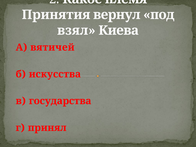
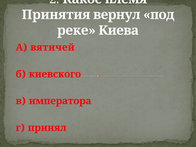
взял: взял -> реке
искусства: искусства -> киевского
государства: государства -> императора
